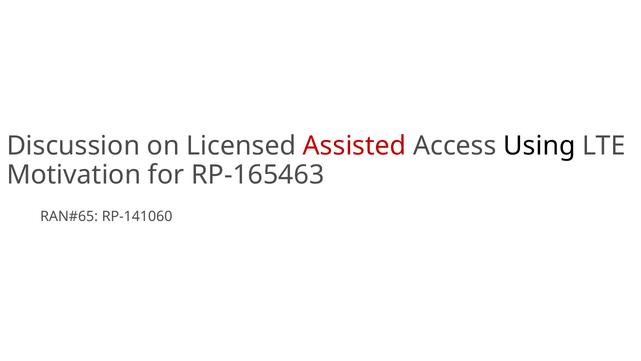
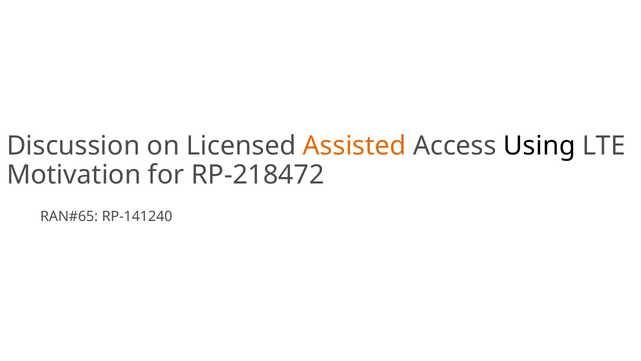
Assisted colour: red -> orange
RP-165463: RP-165463 -> RP-218472
RP-141060: RP-141060 -> RP-141240
